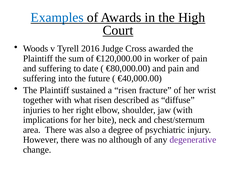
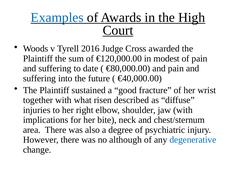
worker: worker -> modest
a risen: risen -> good
degenerative colour: purple -> blue
